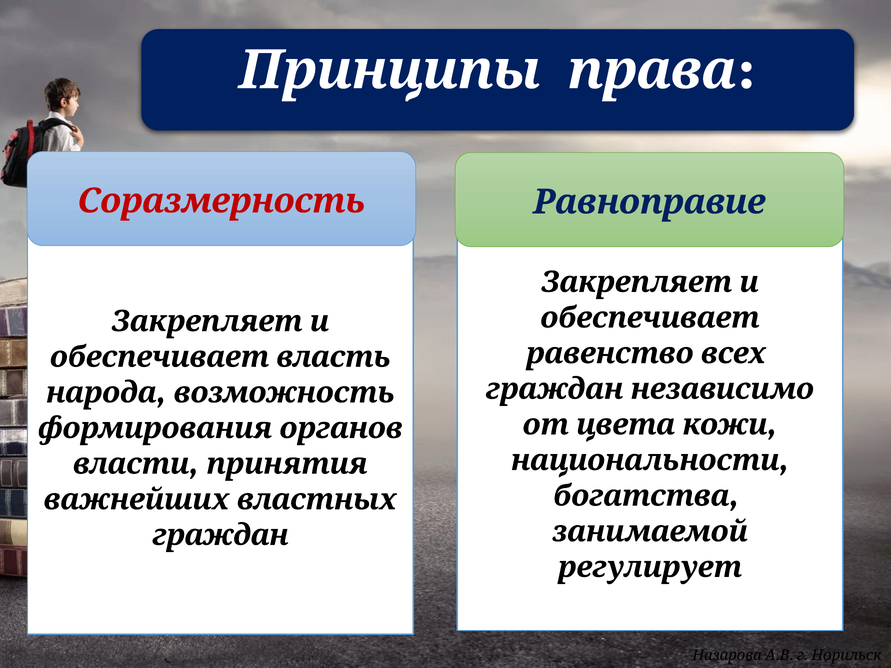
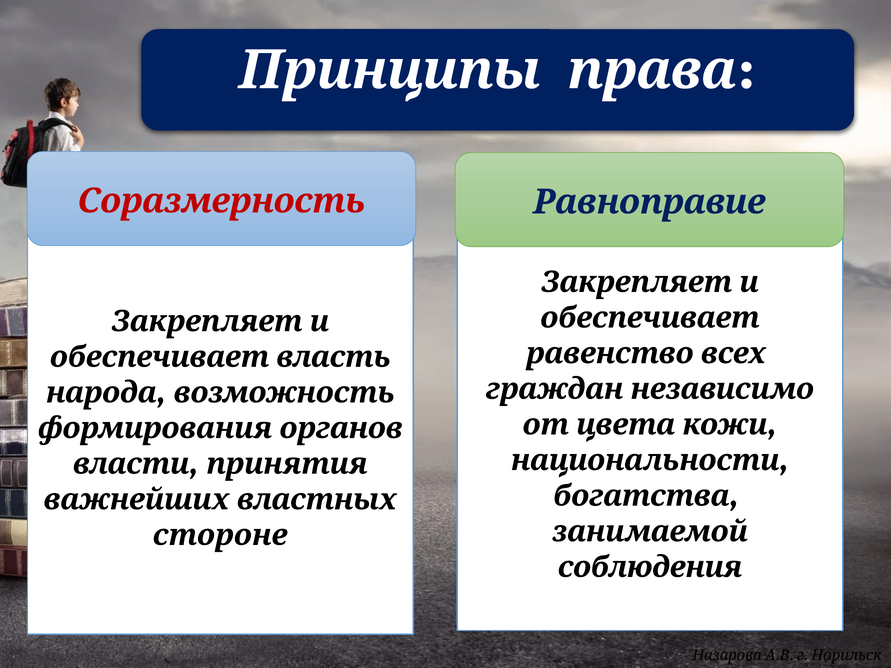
граждан at (221, 535): граждан -> стороне
регулирует: регулирует -> соблюдения
